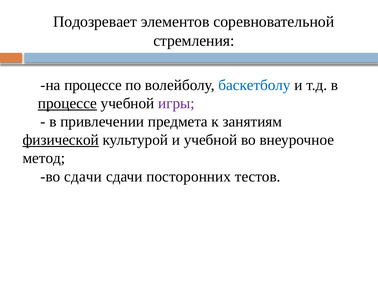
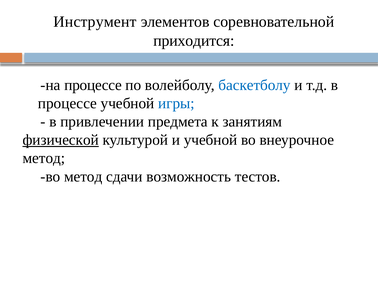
Подозревает: Подозревает -> Инструмент
стремления: стремления -> приходится
процессе at (67, 104) underline: present -> none
игры colour: purple -> blue
во сдачи: сдачи -> метод
посторонних: посторонних -> возможность
